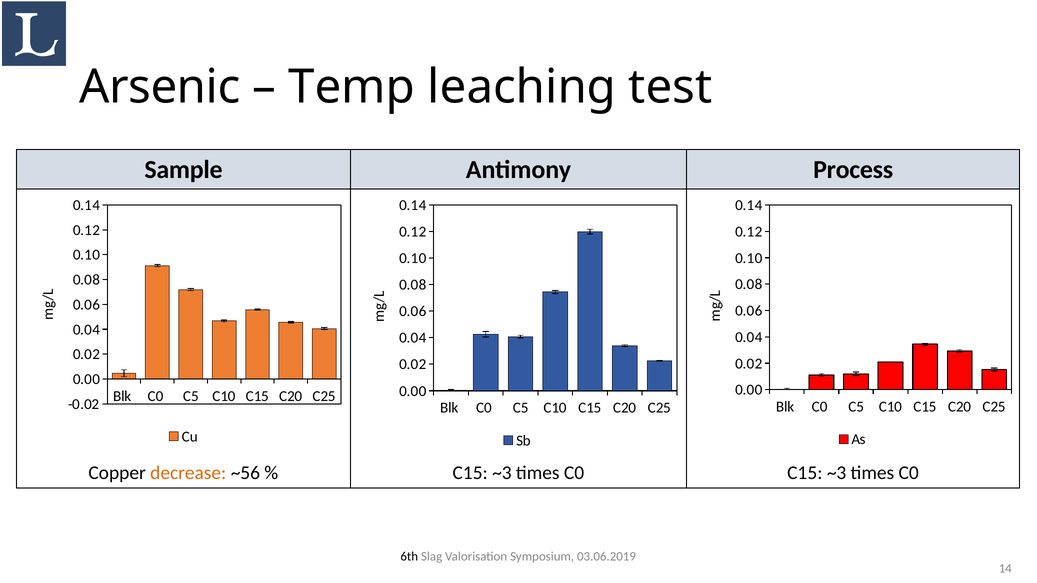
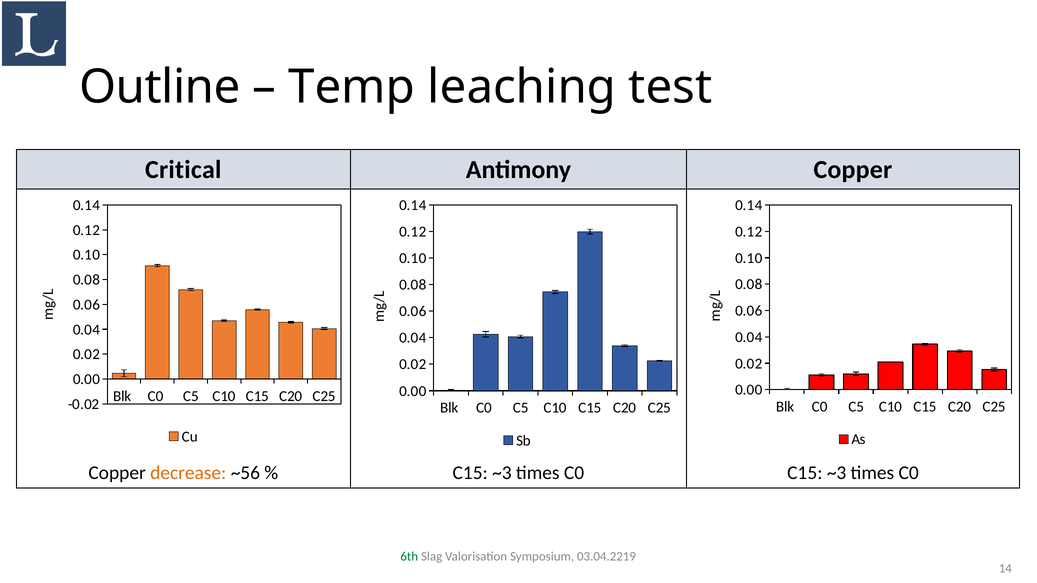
Arsenic: Arsenic -> Outline
Sample: Sample -> Critical
Antimony Process: Process -> Copper
6th colour: black -> green
03.06.2019: 03.06.2019 -> 03.04.2219
